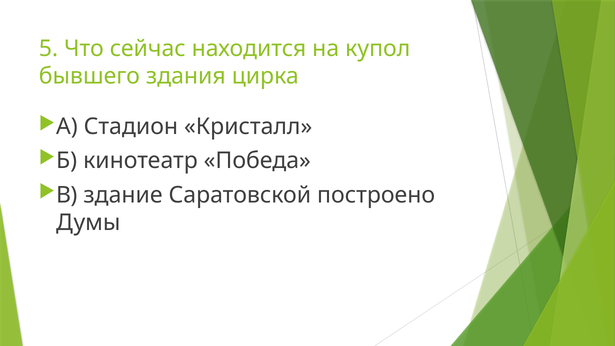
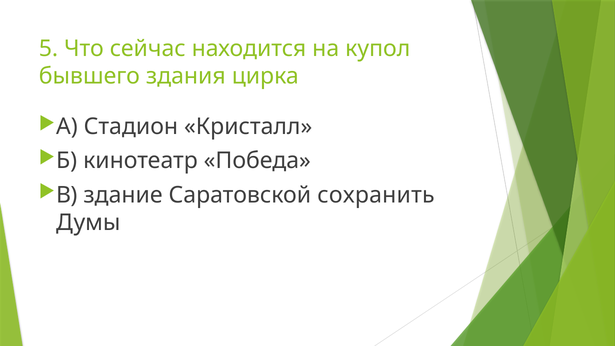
построено: построено -> сохранить
